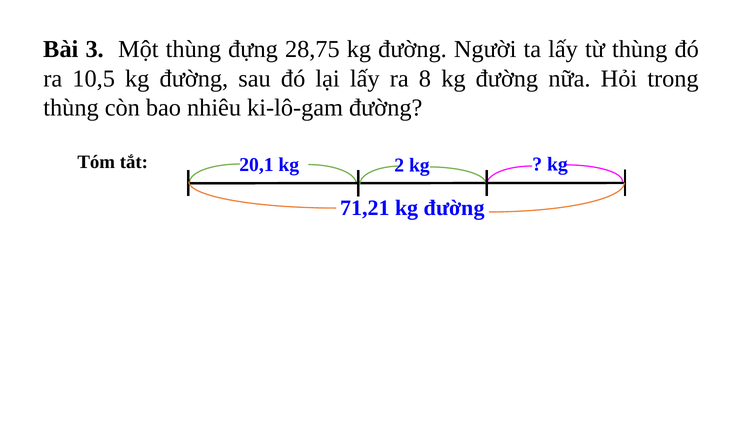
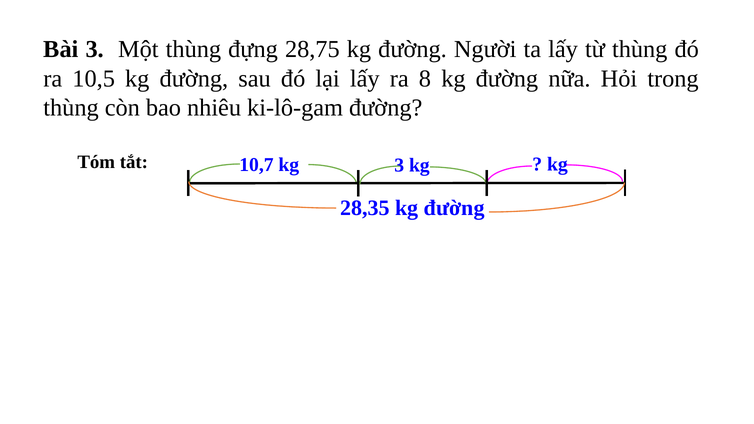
20,1: 20,1 -> 10,7
kg 2: 2 -> 3
71,21: 71,21 -> 28,35
